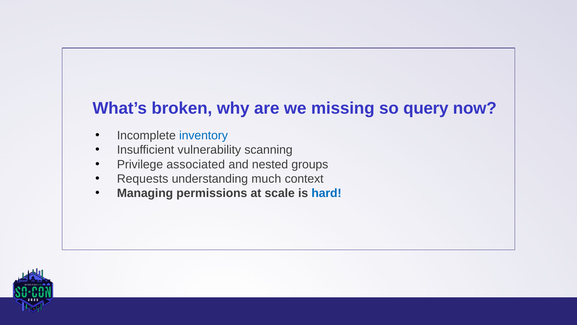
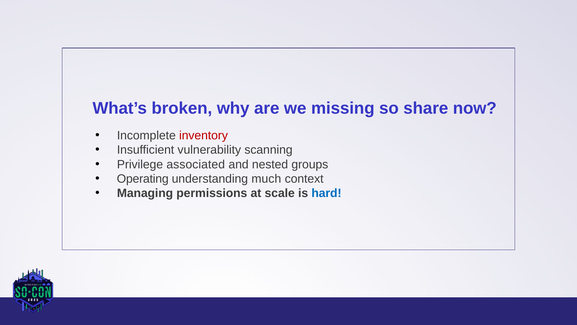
query: query -> share
inventory colour: blue -> red
Requests: Requests -> Operating
